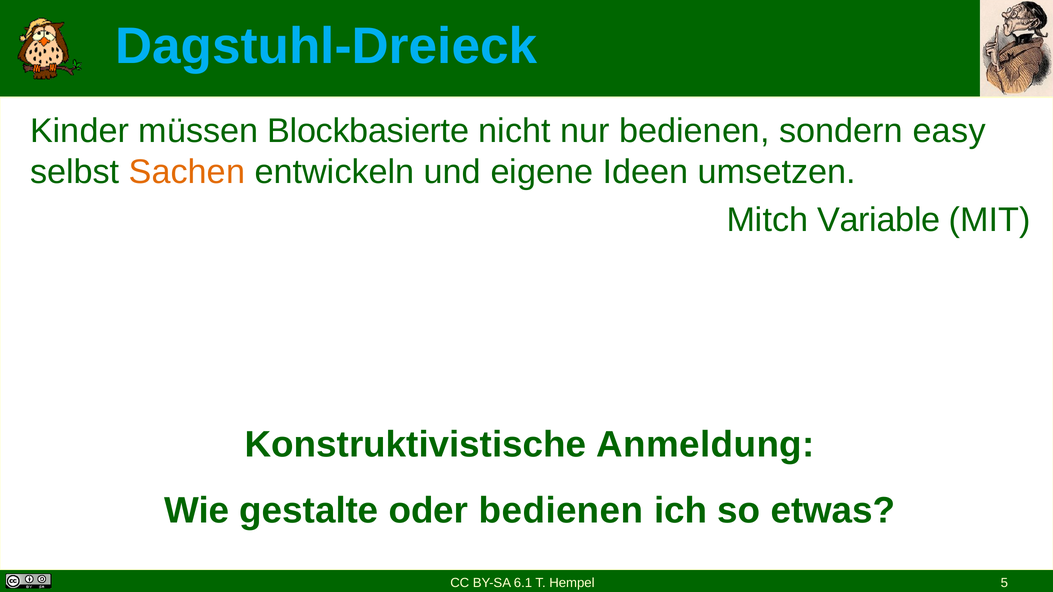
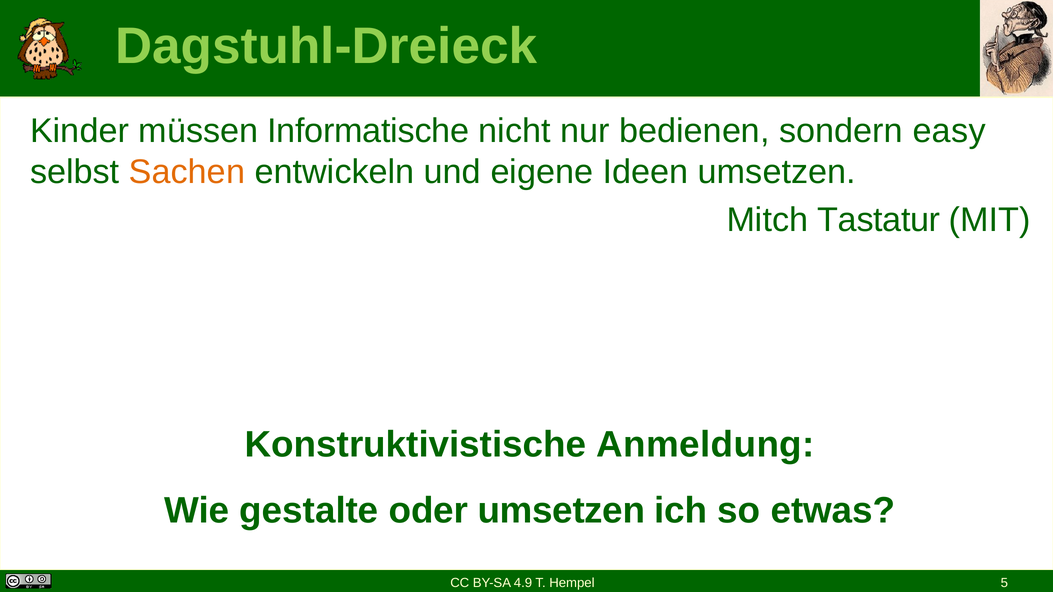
Dagstuhl-Dreieck colour: light blue -> light green
Blockbasierte: Blockbasierte -> Informatische
Variable: Variable -> Tastatur
oder bedienen: bedienen -> umsetzen
6.1: 6.1 -> 4.9
